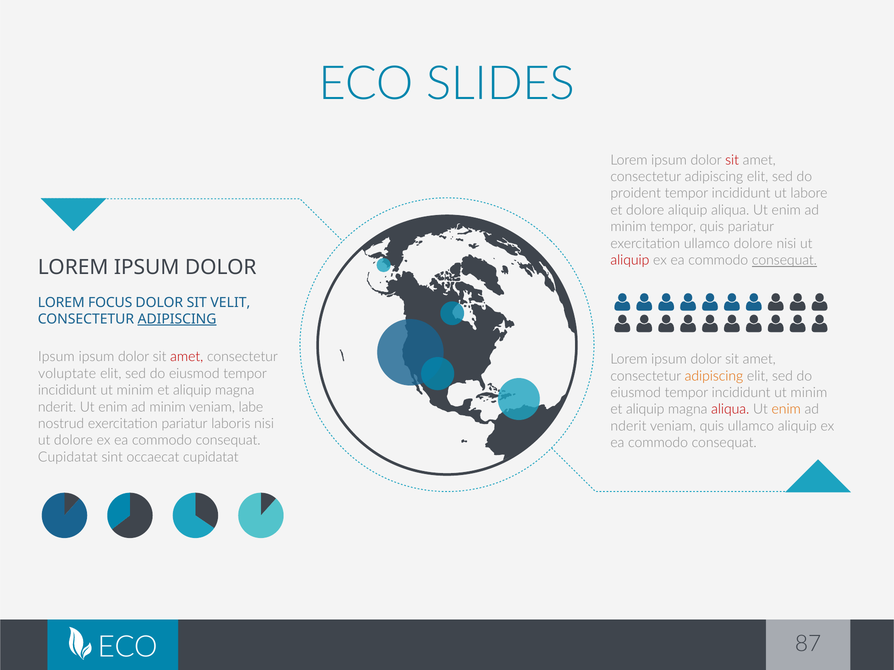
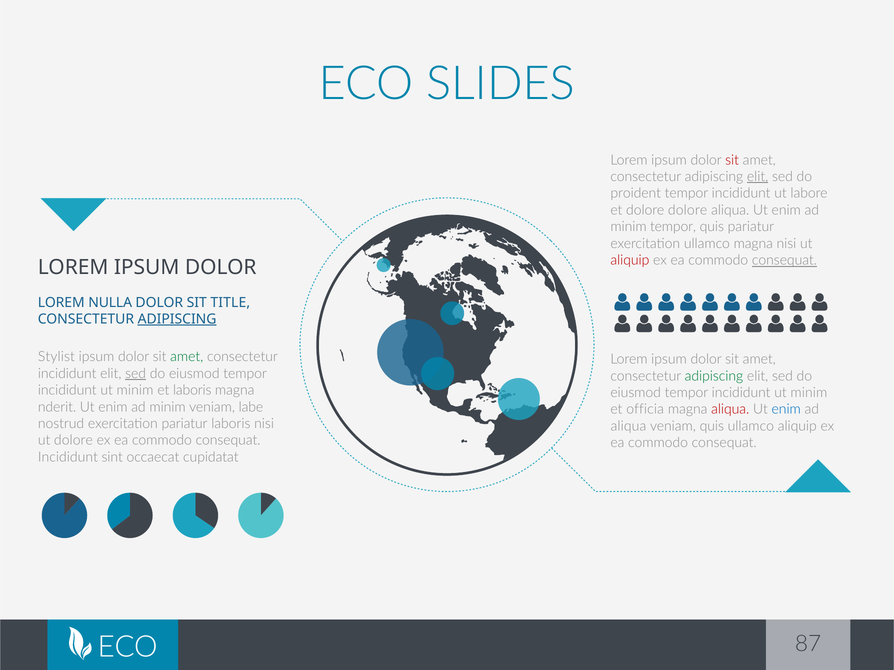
elit at (758, 177) underline: none -> present
dolore aliquip: aliquip -> dolore
ullamco dolore: dolore -> magna
FOCUS: FOCUS -> NULLA
VELIT: VELIT -> TITLE
Ipsum at (56, 357): Ipsum -> Stylist
amet at (187, 357) colour: red -> green
voluptate at (67, 374): voluptate -> incididunt
sed at (136, 374) underline: none -> present
adipiscing at (714, 376) colour: orange -> green
aliquip at (192, 390): aliquip -> laboris
aliquip at (645, 410): aliquip -> officia
enim at (786, 410) colour: orange -> blue
nderit at (628, 426): nderit -> aliqua
Cupidatat at (68, 457): Cupidatat -> Incididunt
